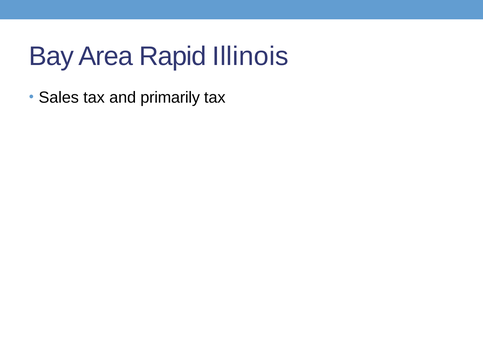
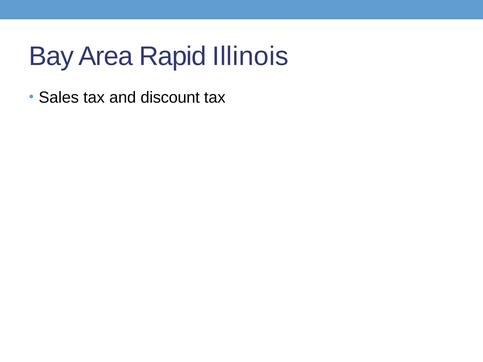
primarily: primarily -> discount
